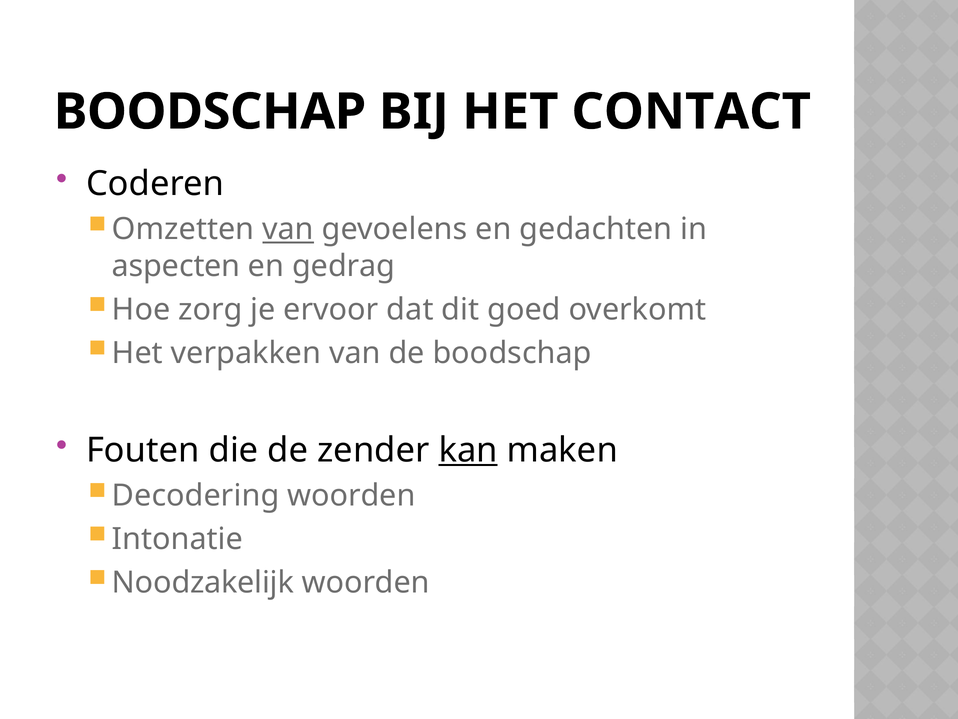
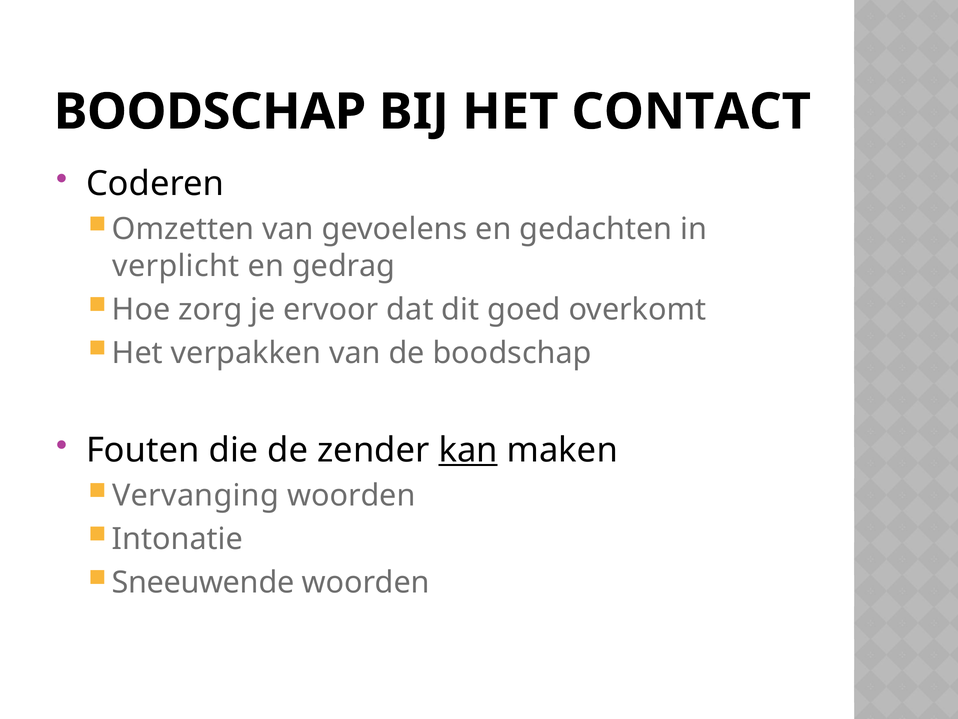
van at (288, 229) underline: present -> none
aspecten: aspecten -> verplicht
Decodering: Decodering -> Vervanging
Noodzakelijk: Noodzakelijk -> Sneeuwende
